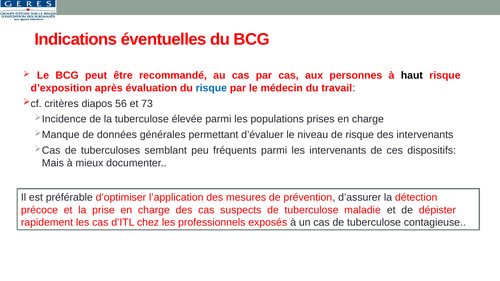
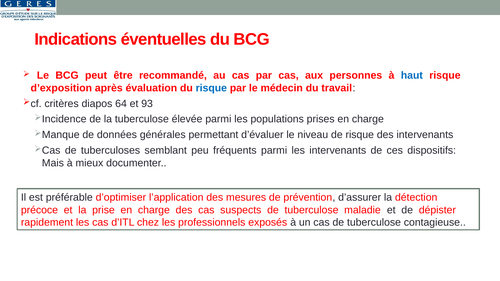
haut colour: black -> blue
56: 56 -> 64
73: 73 -> 93
